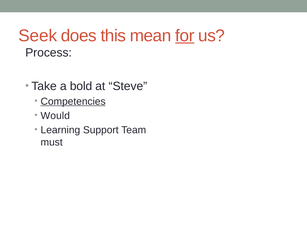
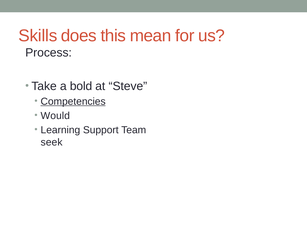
Seek: Seek -> Skills
for underline: present -> none
must: must -> seek
